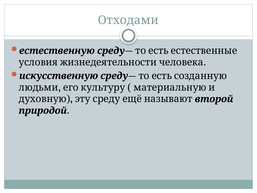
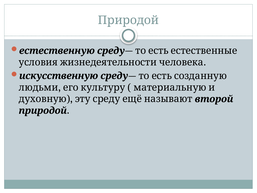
Отходами at (128, 20): Отходами -> Природой
